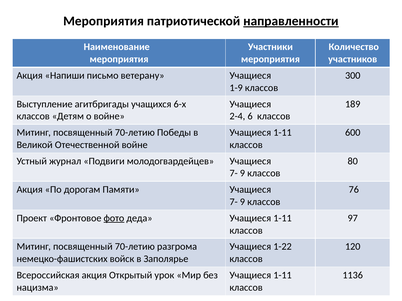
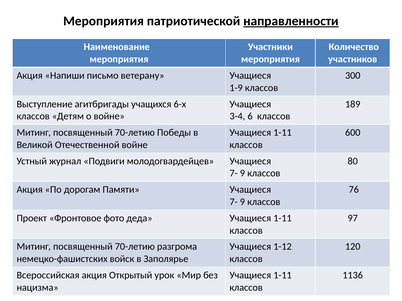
2-4: 2-4 -> 3-4
фото underline: present -> none
1-22: 1-22 -> 1-12
